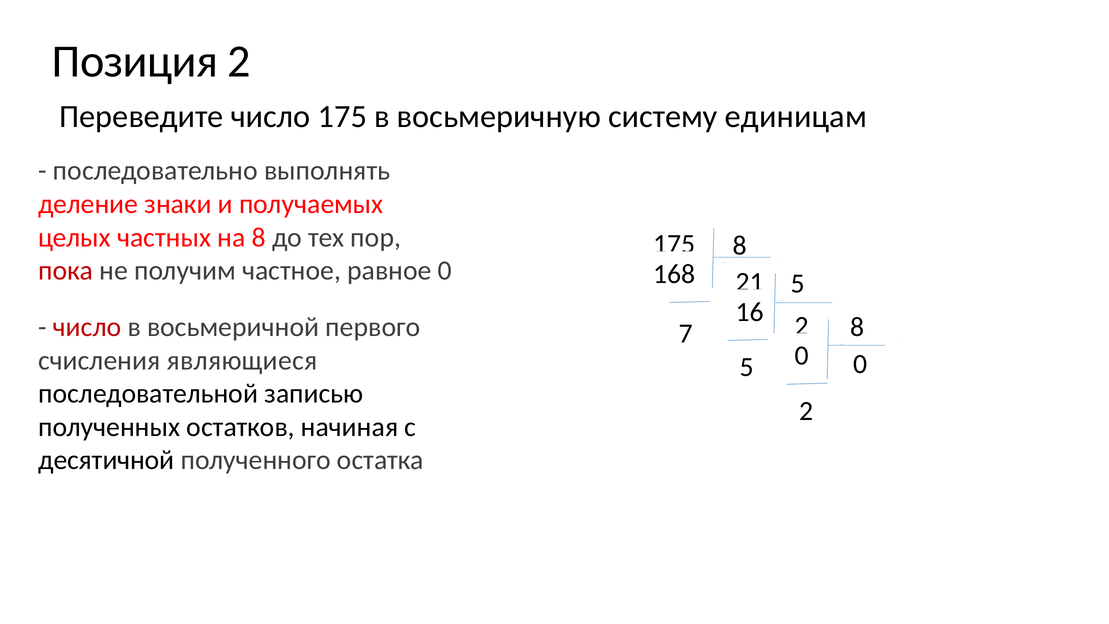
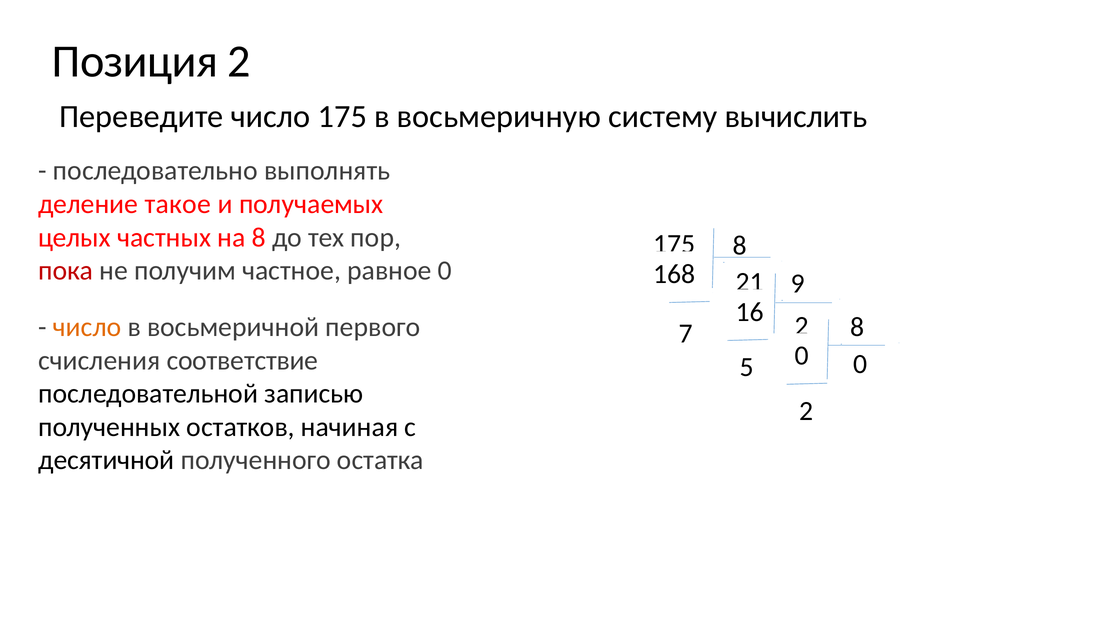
единицам: единицам -> вычислить
знаки: знаки -> такое
5 at (798, 283): 5 -> 9
число at (87, 327) colour: red -> orange
являющиеся: являющиеся -> соответствие
